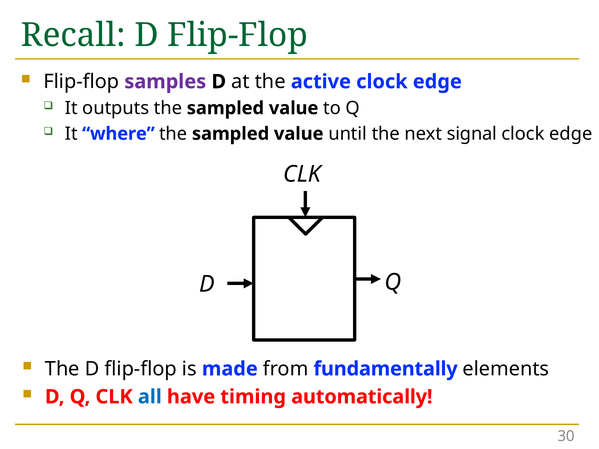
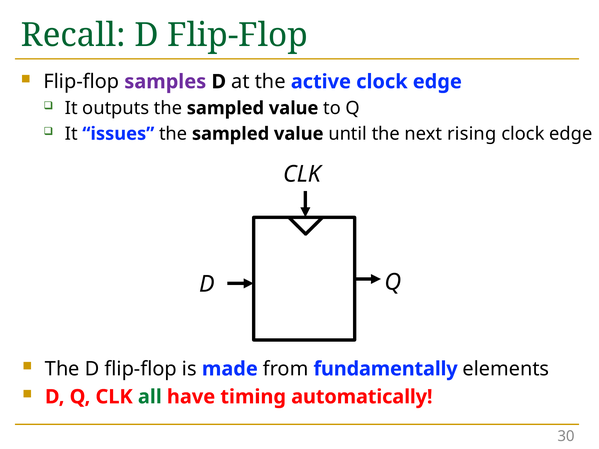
where: where -> issues
signal: signal -> rising
all colour: blue -> green
